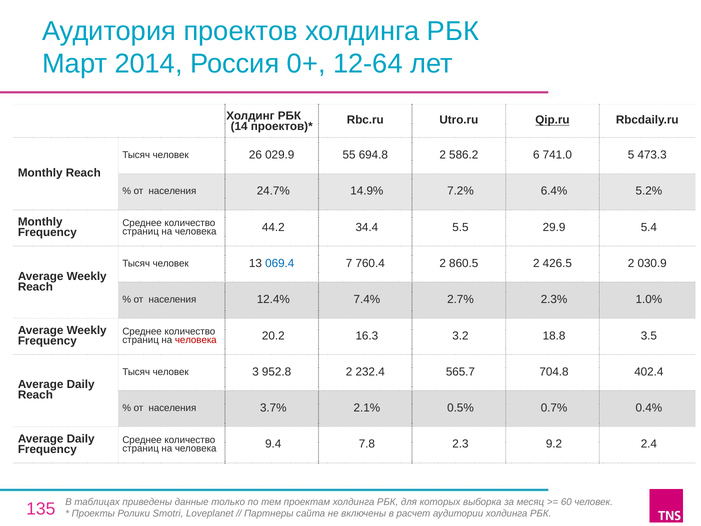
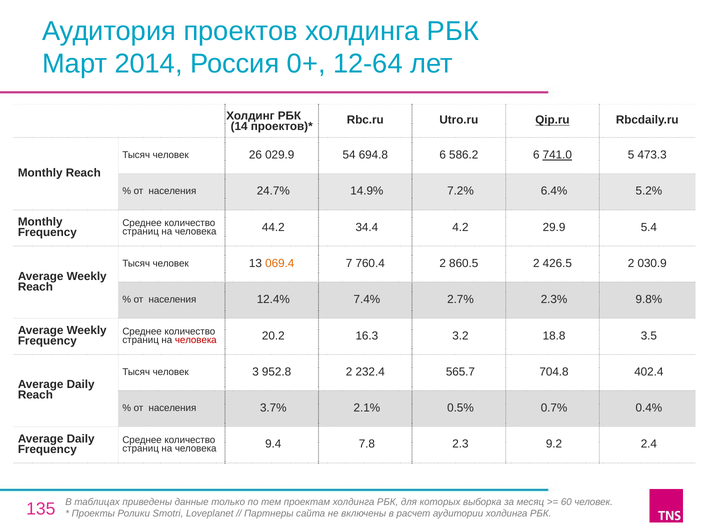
55: 55 -> 54
694.8 2: 2 -> 6
741.0 underline: none -> present
5.5: 5.5 -> 4.2
069.4 colour: blue -> orange
1.0%: 1.0% -> 9.8%
